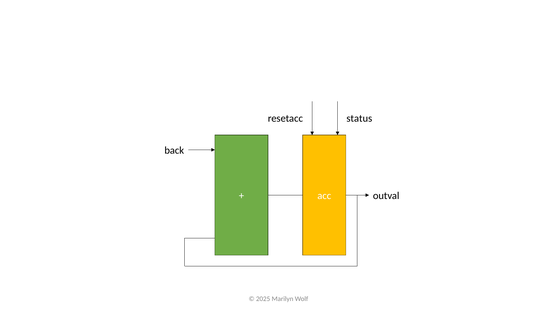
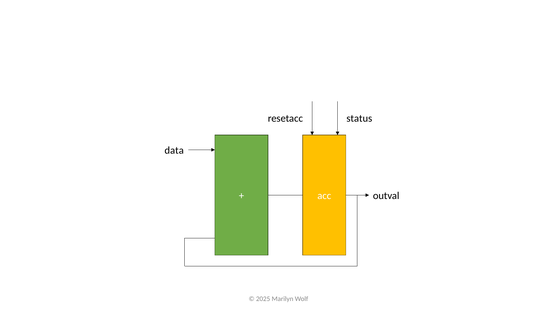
back: back -> data
